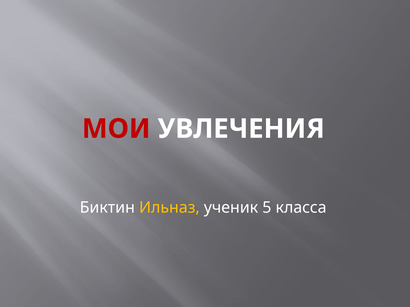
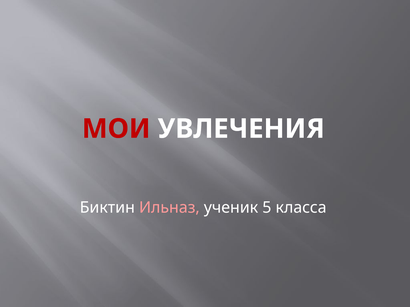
Ильназ colour: yellow -> pink
